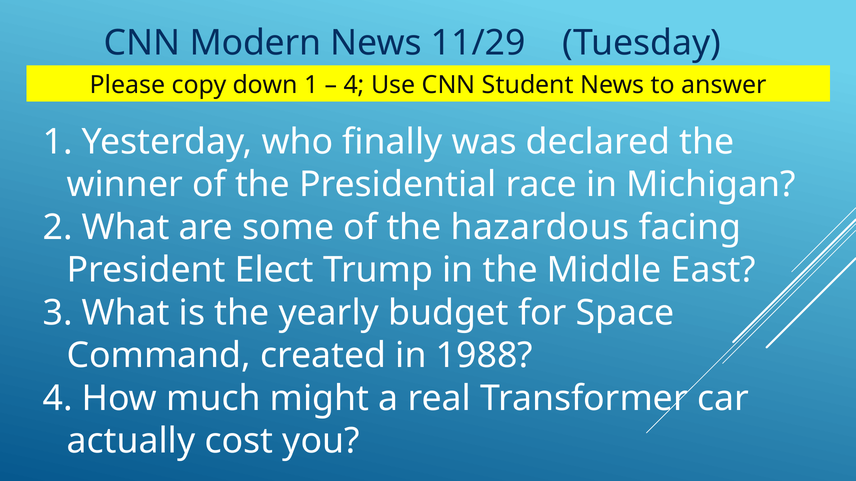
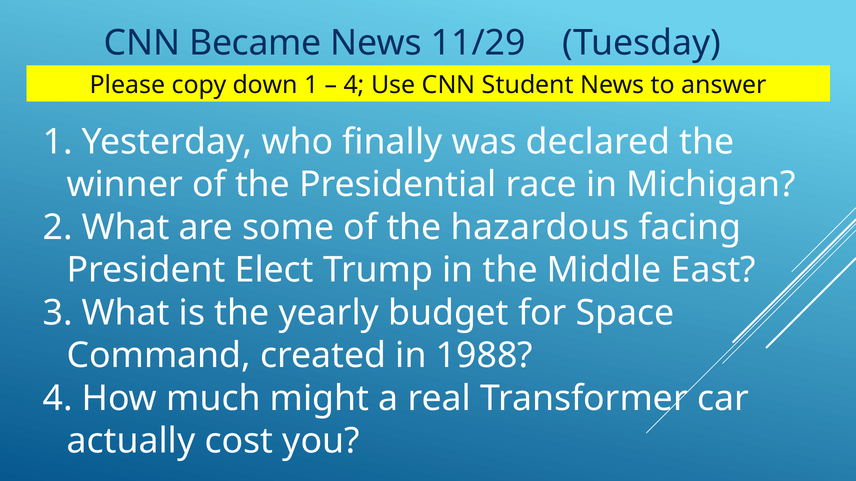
Modern: Modern -> Became
